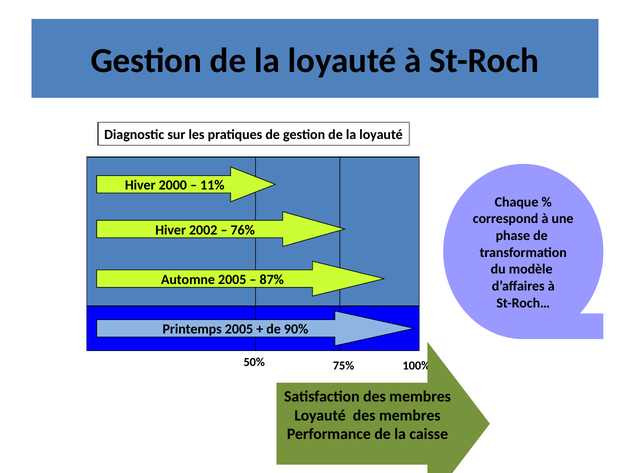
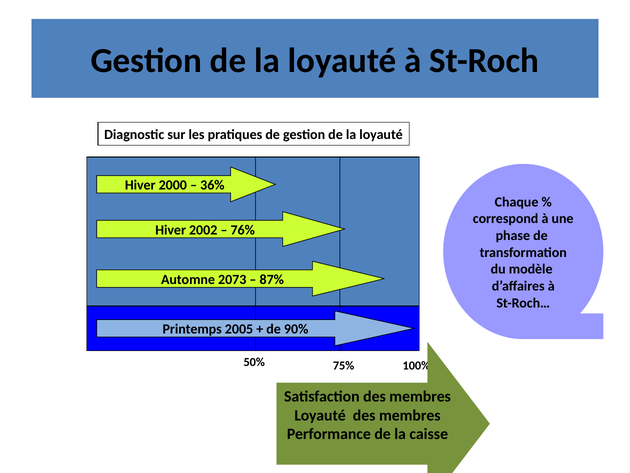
11%: 11% -> 36%
Automne 2005: 2005 -> 2073
